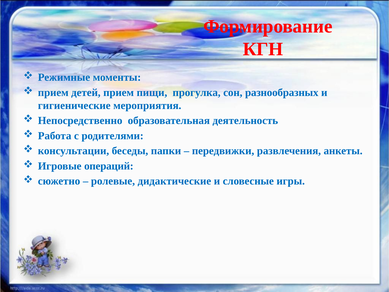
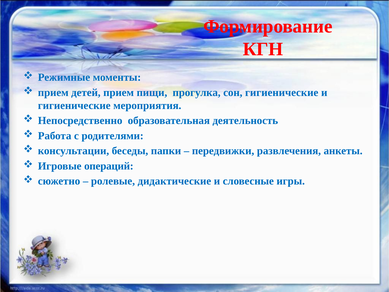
сон разнообразных: разнообразных -> гигиенические
